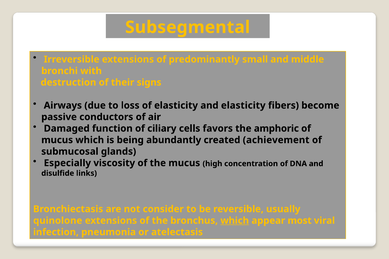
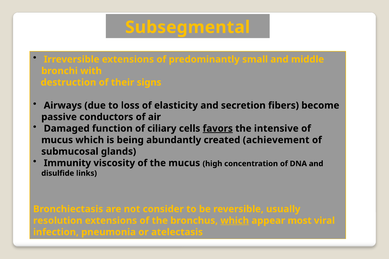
and elasticity: elasticity -> secretion
favors underline: none -> present
amphoric: amphoric -> intensive
Especially: Especially -> Immunity
quinolone: quinolone -> resolution
